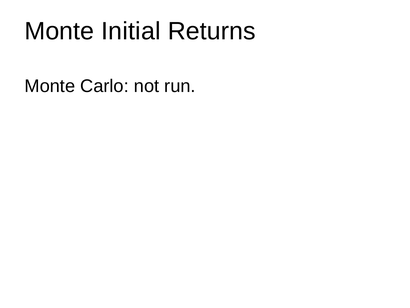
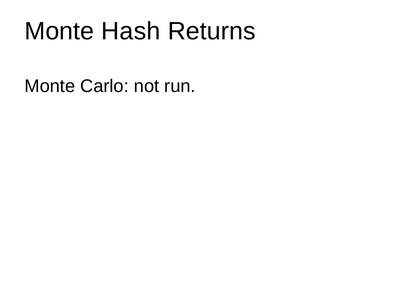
Initial: Initial -> Hash
